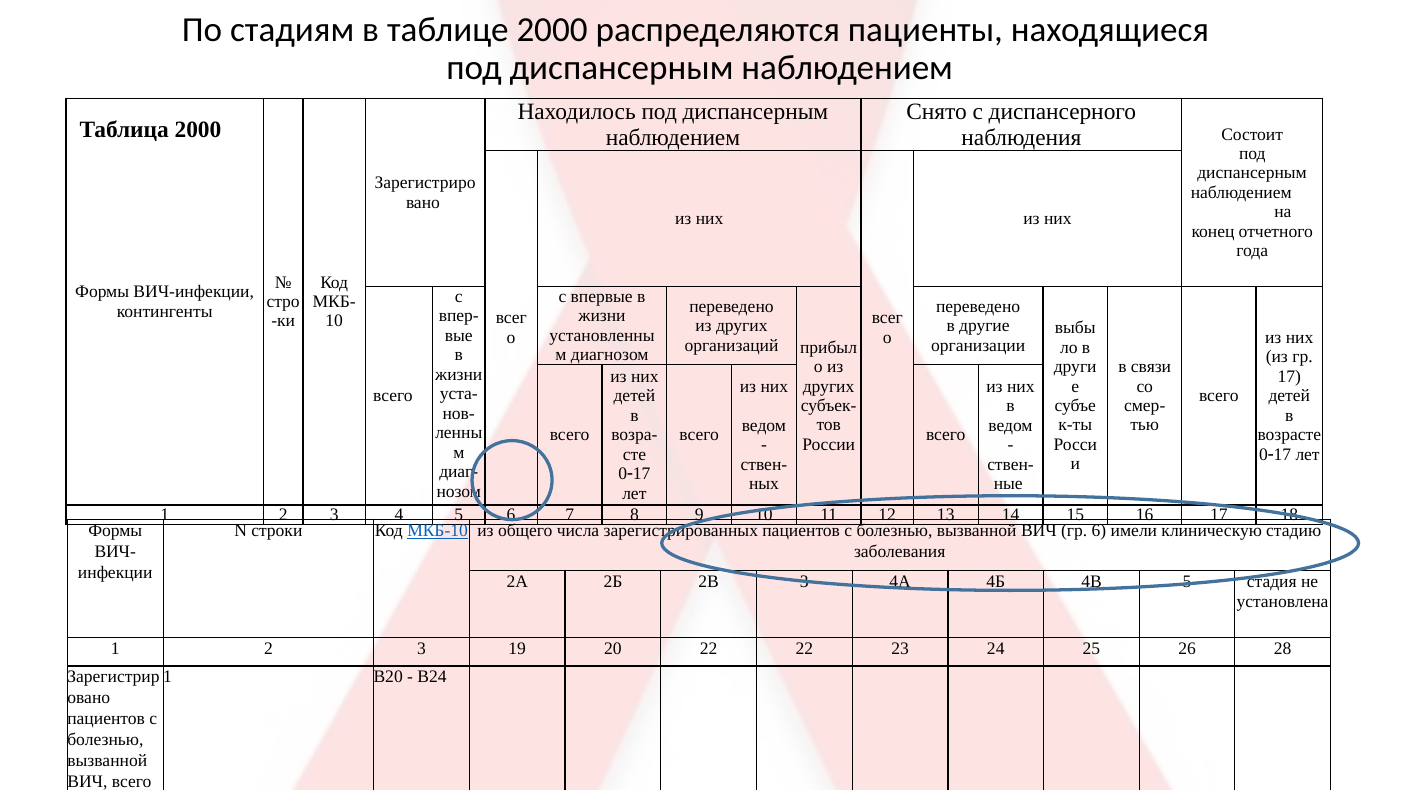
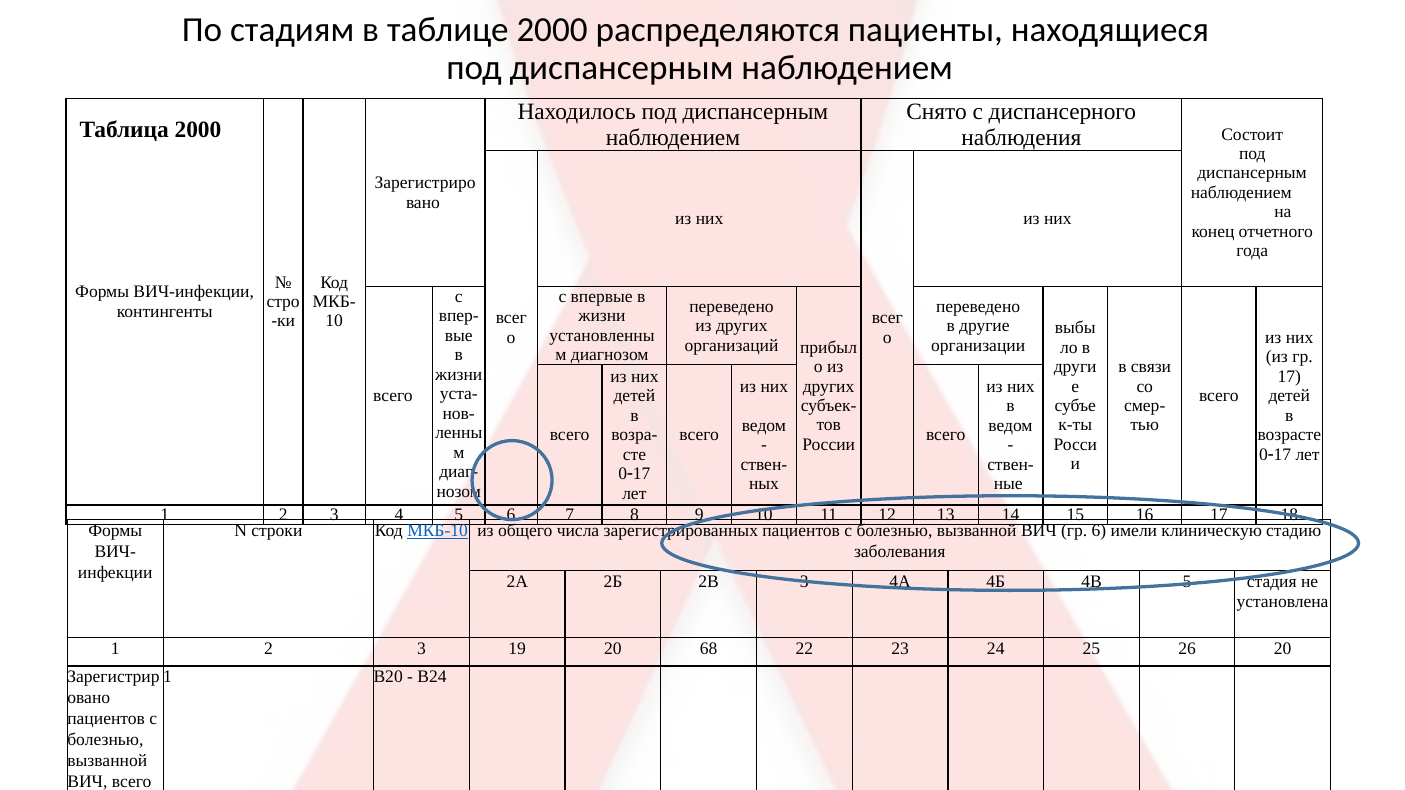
20 22: 22 -> 68
26 28: 28 -> 20
